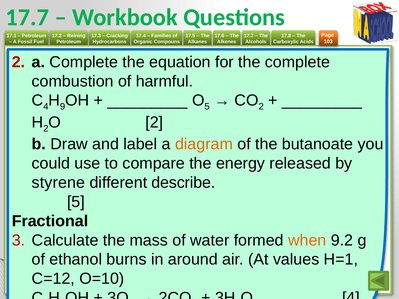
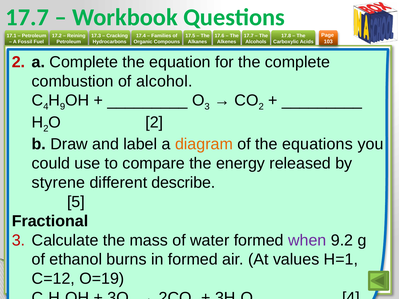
harmful: harmful -> alcohol
5 at (207, 107): 5 -> 3
butanoate: butanoate -> equations
when colour: orange -> purple
in around: around -> formed
O=10: O=10 -> O=19
